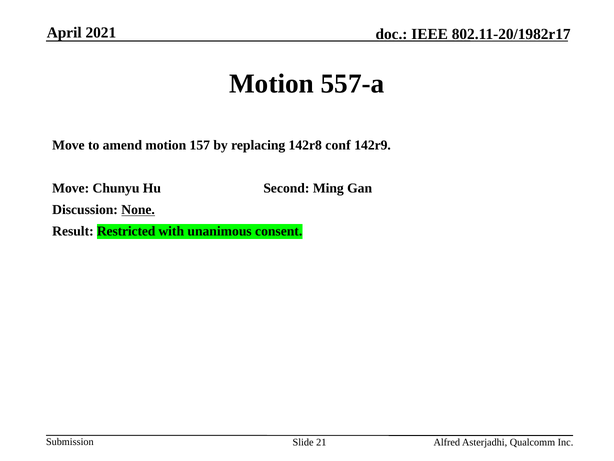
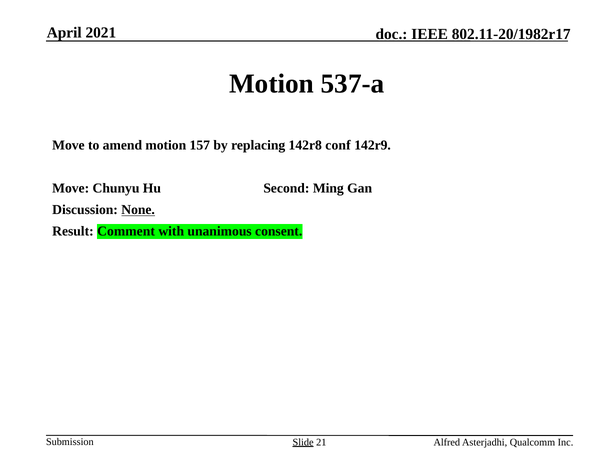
557-a: 557-a -> 537-a
Restricted: Restricted -> Comment
Slide underline: none -> present
